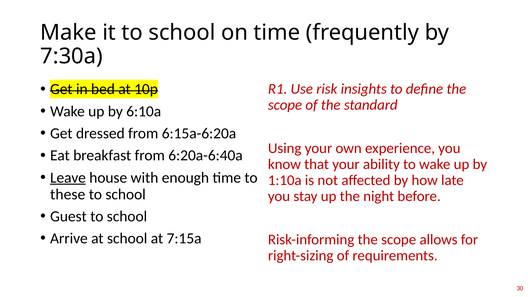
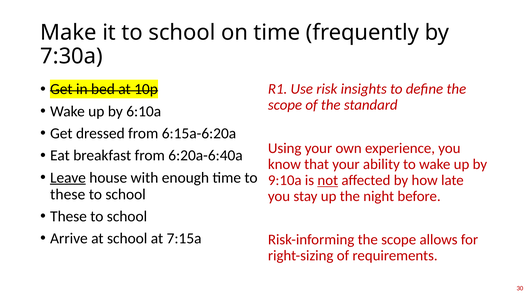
1:10a: 1:10a -> 9:10a
not underline: none -> present
Guest at (68, 216): Guest -> These
